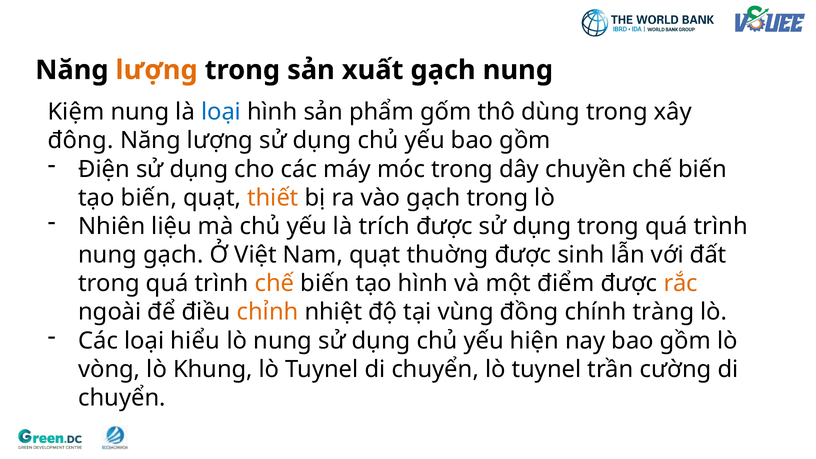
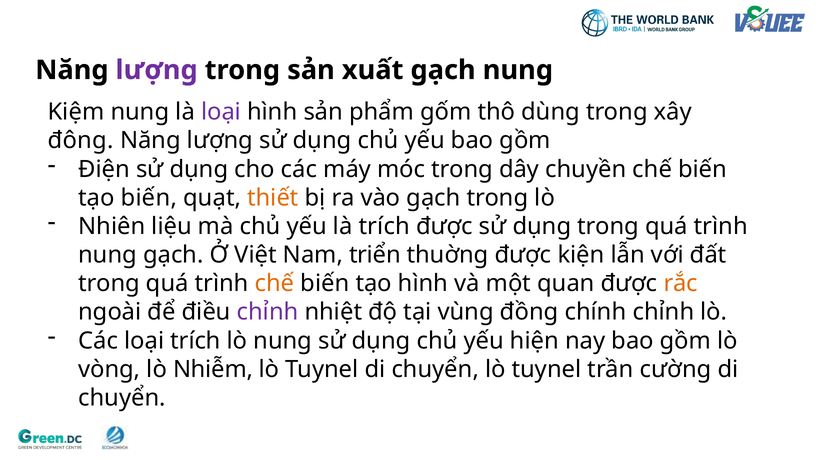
lượng at (157, 70) colour: orange -> purple
loại at (221, 112) colour: blue -> purple
Nam quạt: quạt -> triển
sinh: sinh -> kiện
điểm: điểm -> quan
chỉnh at (268, 312) colour: orange -> purple
chính tràng: tràng -> chỉnh
loại hiểu: hiểu -> trích
Khung: Khung -> Nhiễm
